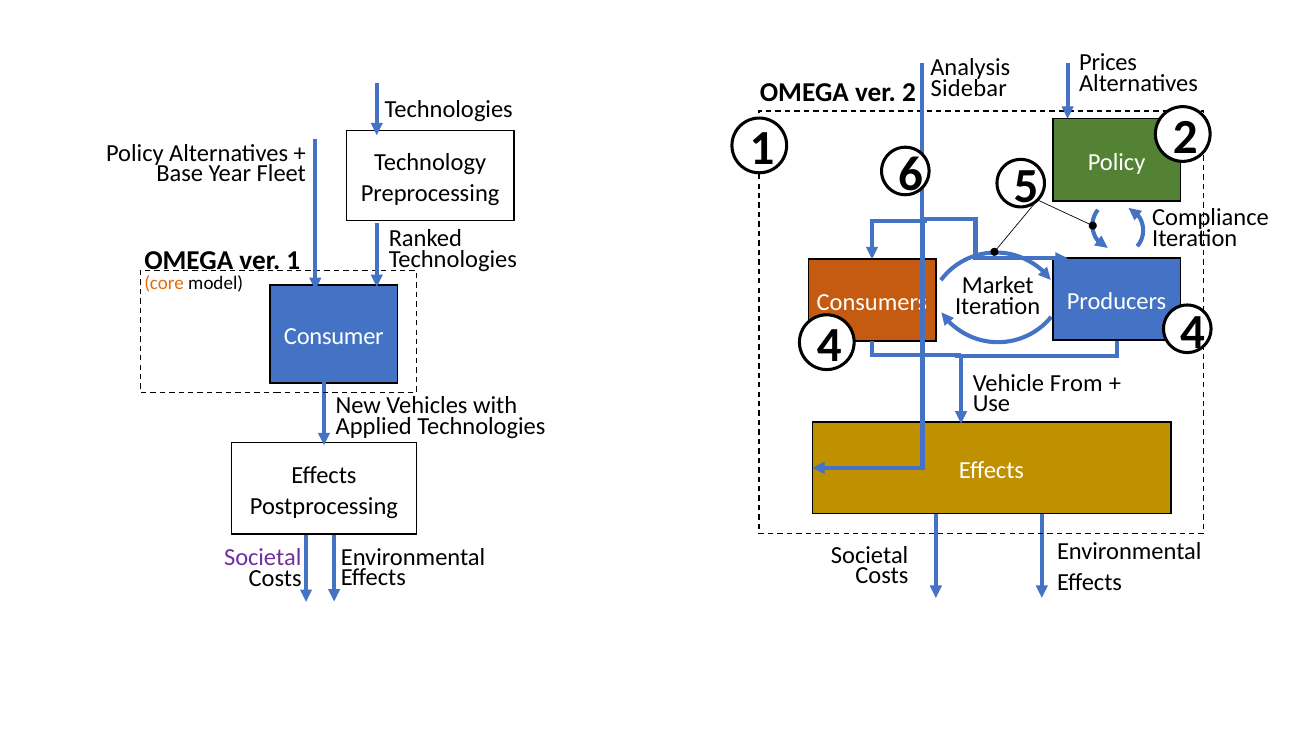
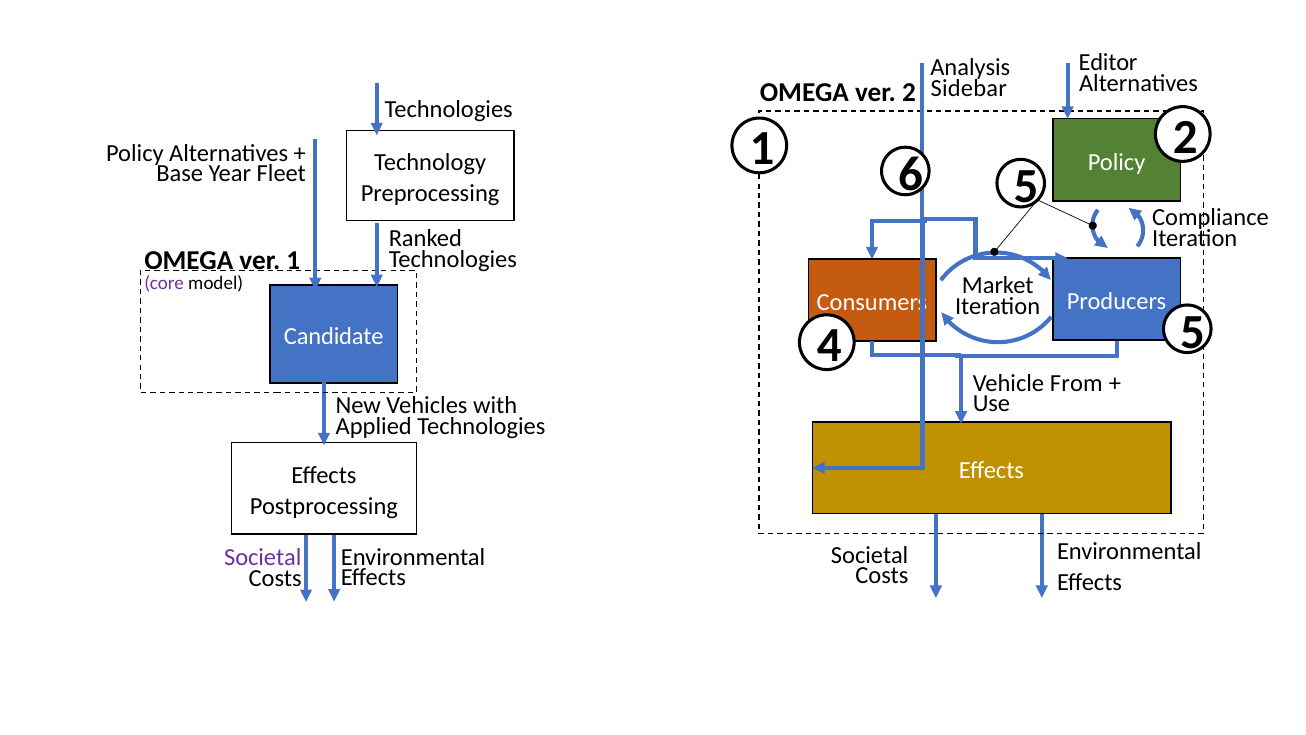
Prices: Prices -> Editor
core colour: orange -> purple
4 at (1192, 332): 4 -> 5
Consumer: Consumer -> Candidate
